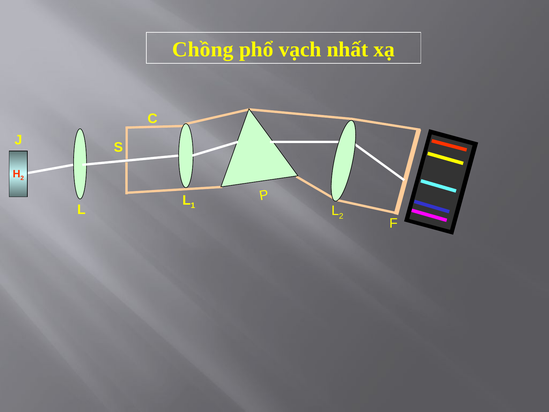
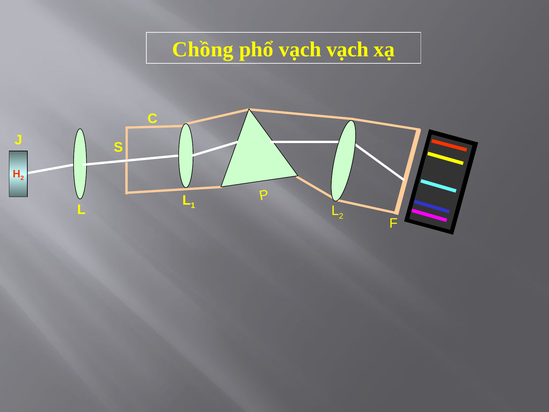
vạch nhất: nhất -> vạch
